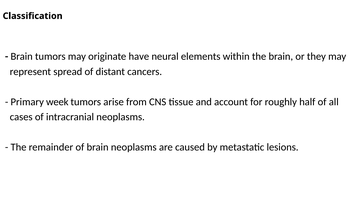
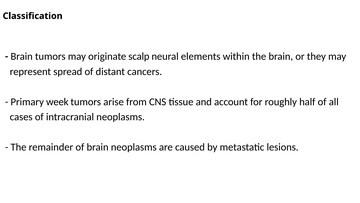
have: have -> scalp
